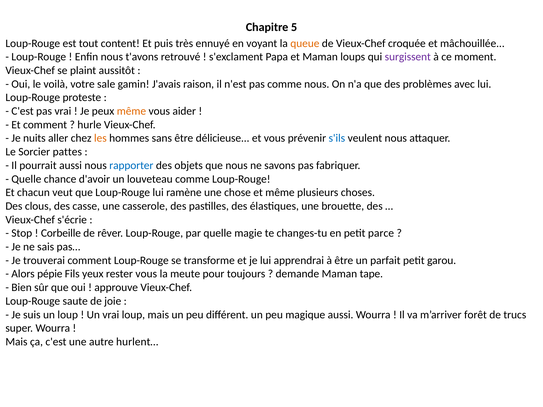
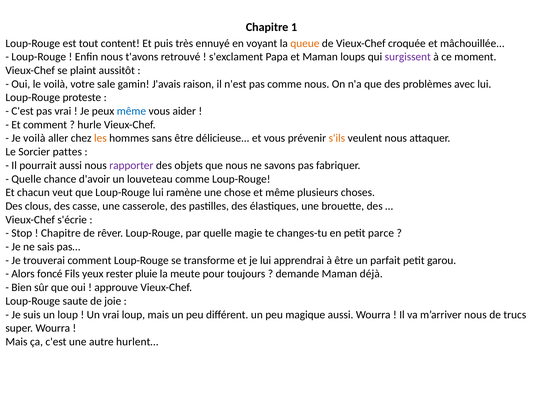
5: 5 -> 1
même at (131, 111) colour: orange -> blue
Je nuits: nuits -> voilà
s'ils colour: blue -> orange
rapporter colour: blue -> purple
Corbeille at (61, 233): Corbeille -> Chapitre
pépie: pépie -> foncé
rester vous: vous -> pluie
tape: tape -> déjà
m’arriver forêt: forêt -> nous
